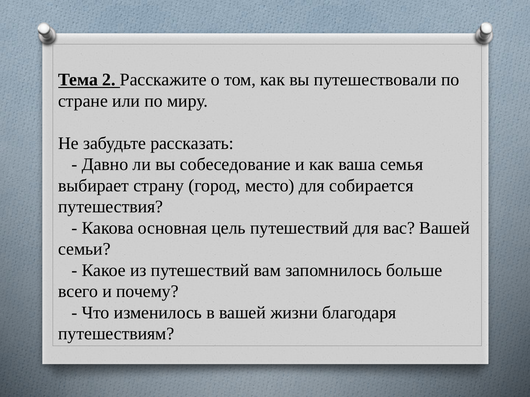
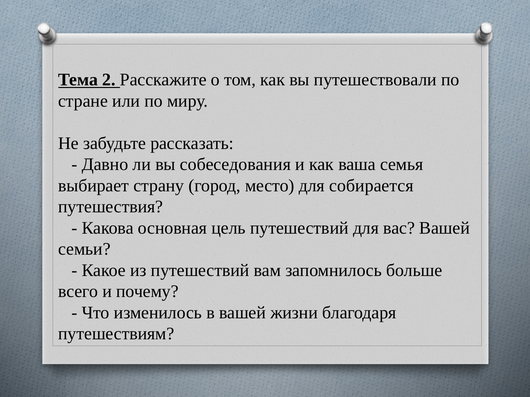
собеседование: собеседование -> собеседования
